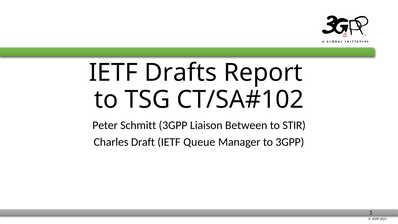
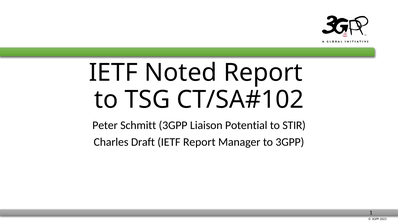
Drafts: Drafts -> Noted
Between: Between -> Potential
IETF Queue: Queue -> Report
